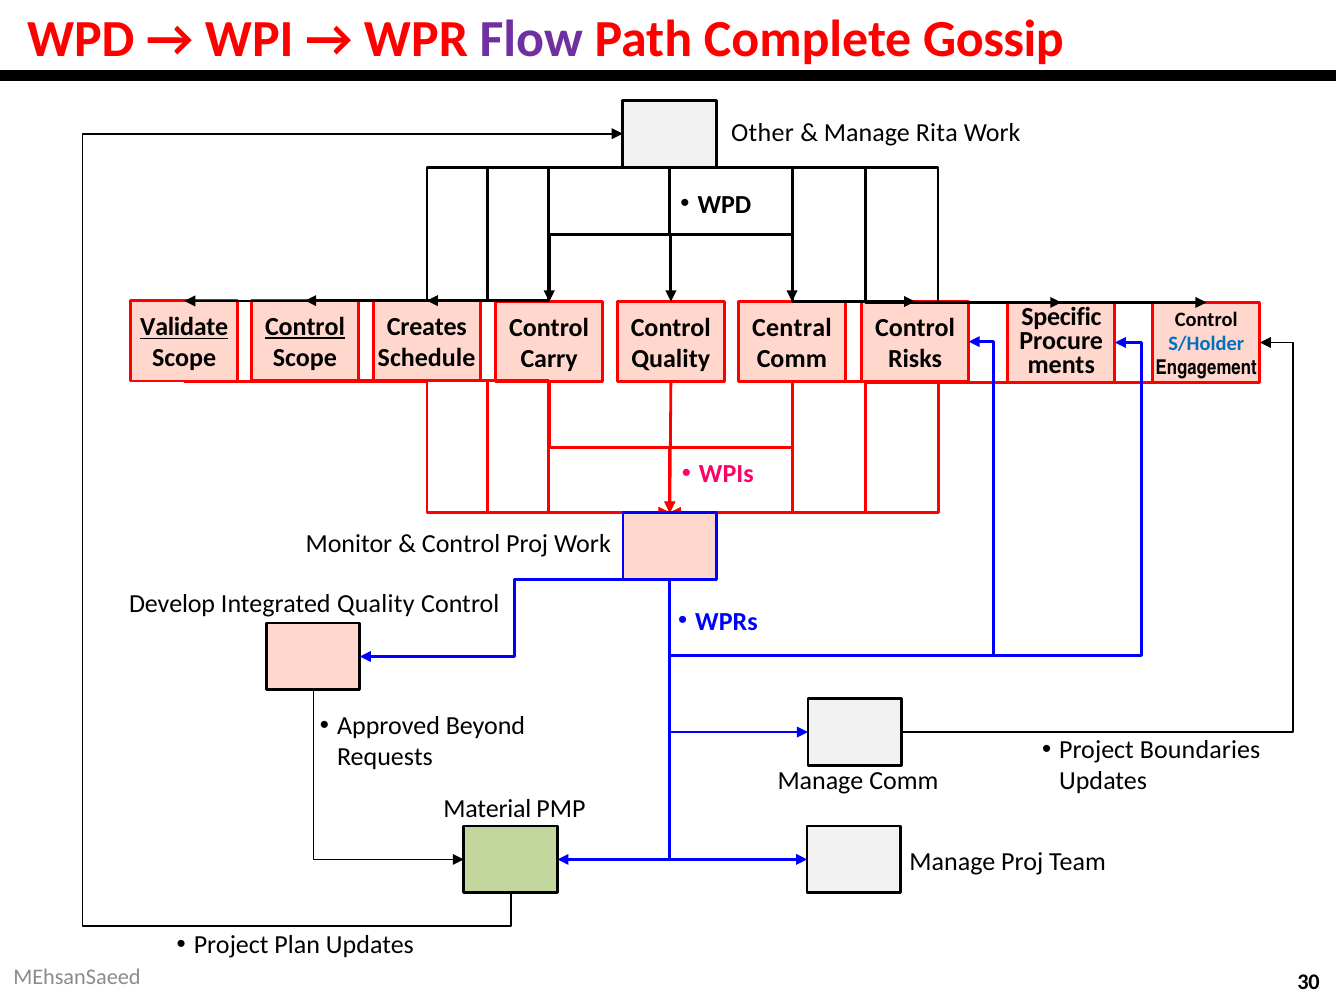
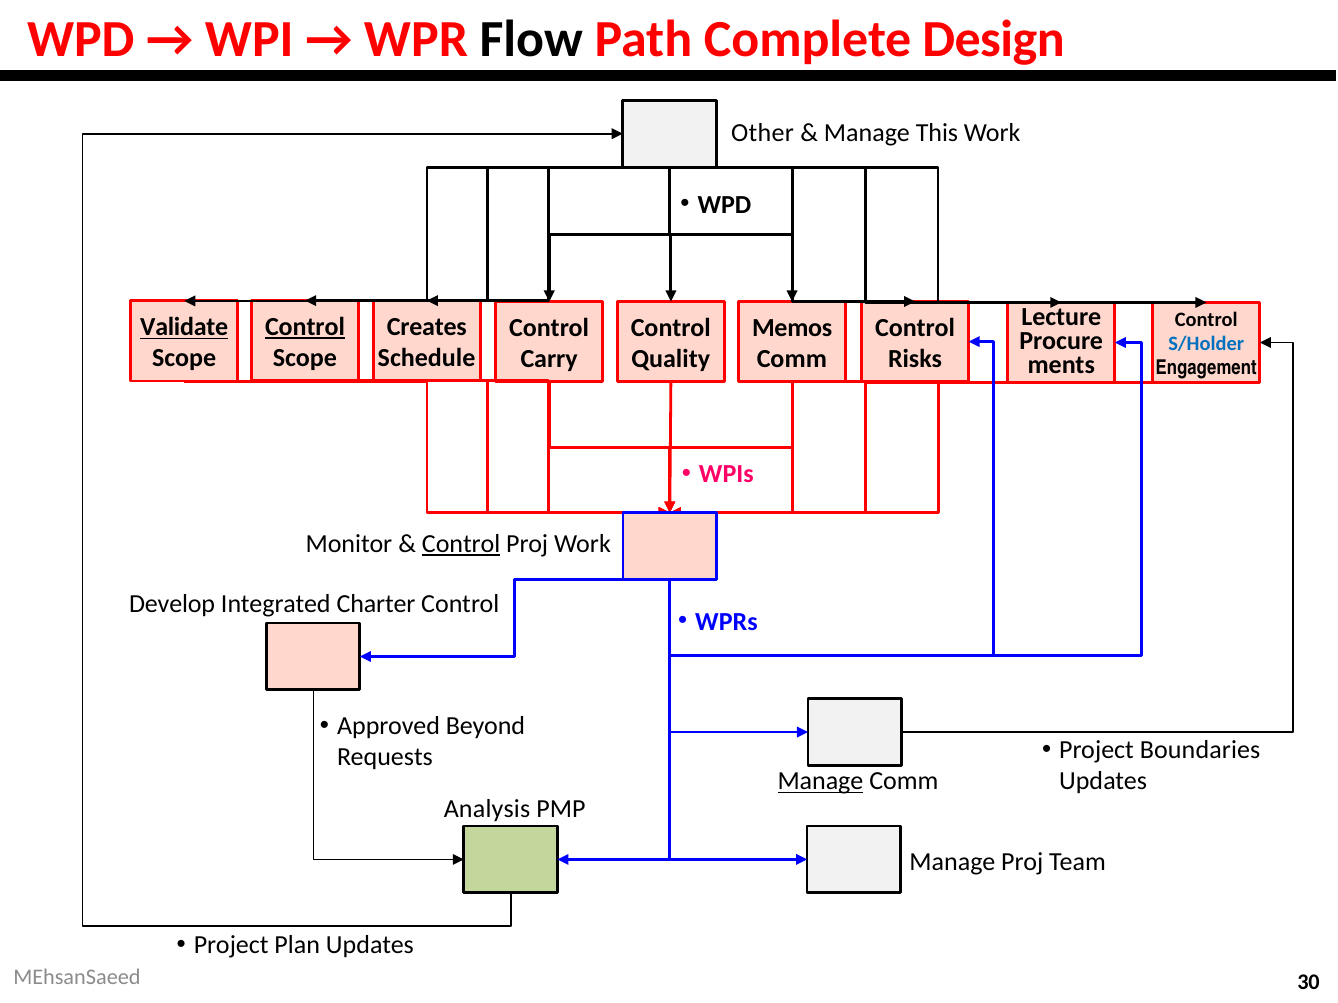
Flow colour: purple -> black
Gossip: Gossip -> Design
Rita: Rita -> This
Specific: Specific -> Lecture
Central: Central -> Memos
Control at (461, 544) underline: none -> present
Integrated Quality: Quality -> Charter
Manage at (820, 782) underline: none -> present
Material: Material -> Analysis
